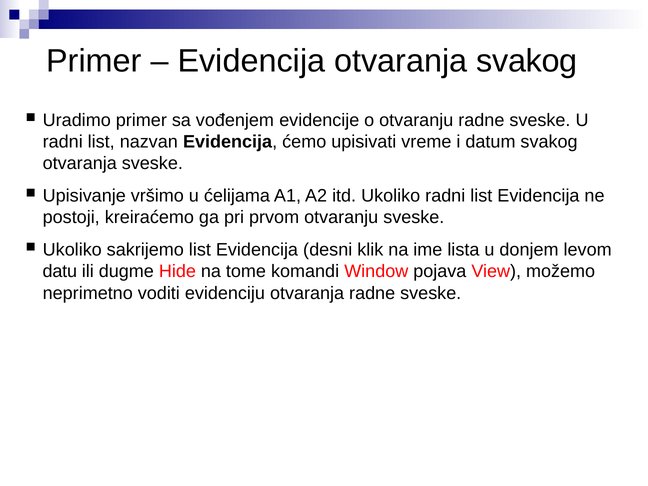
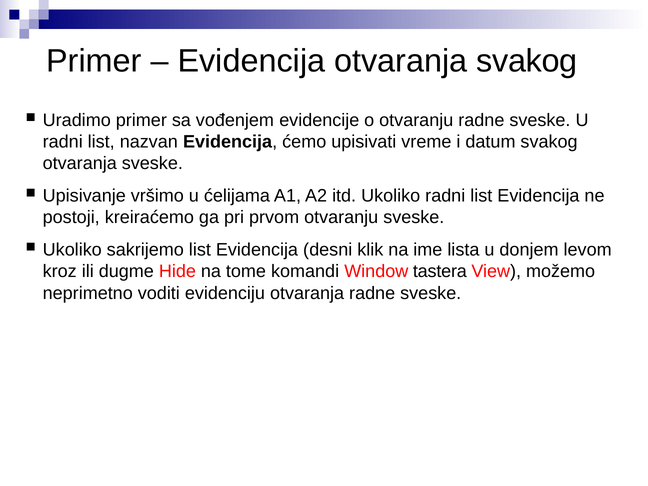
datu: datu -> kroz
pojava: pojava -> tastera
